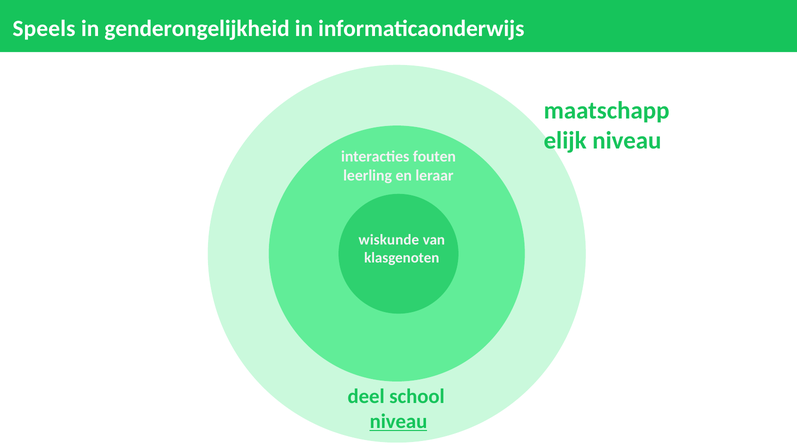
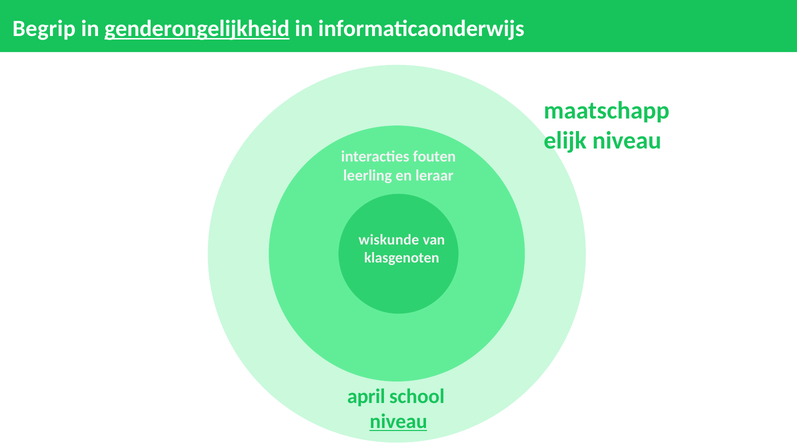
Speels: Speels -> Begrip
genderongelijkheid underline: none -> present
deel: deel -> april
